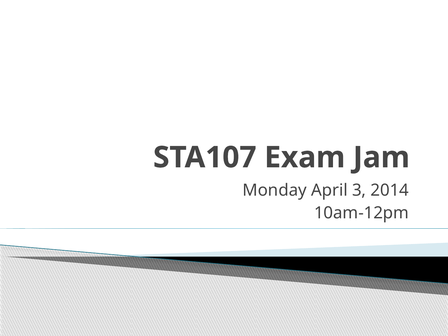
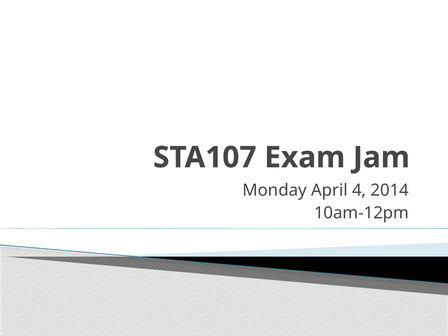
3: 3 -> 4
